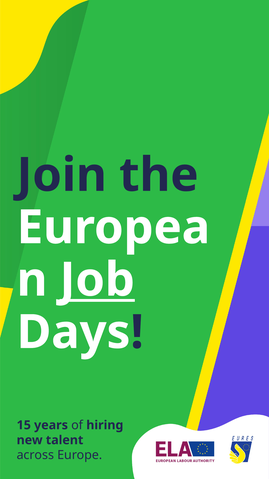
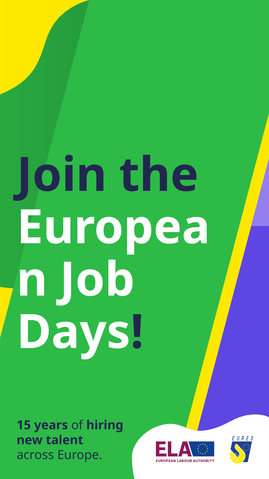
Job underline: present -> none
